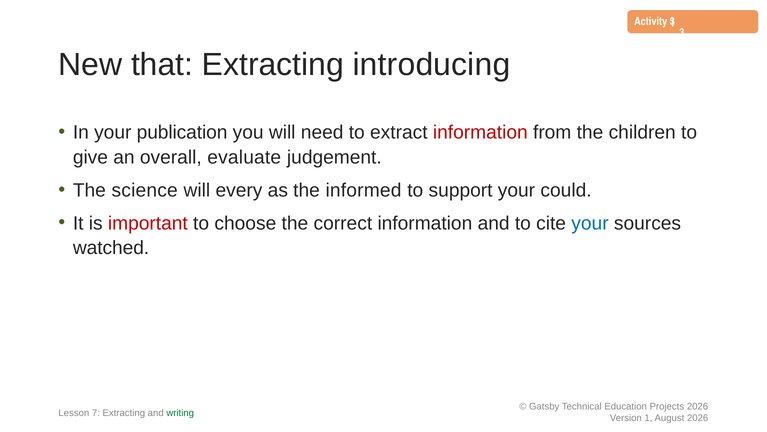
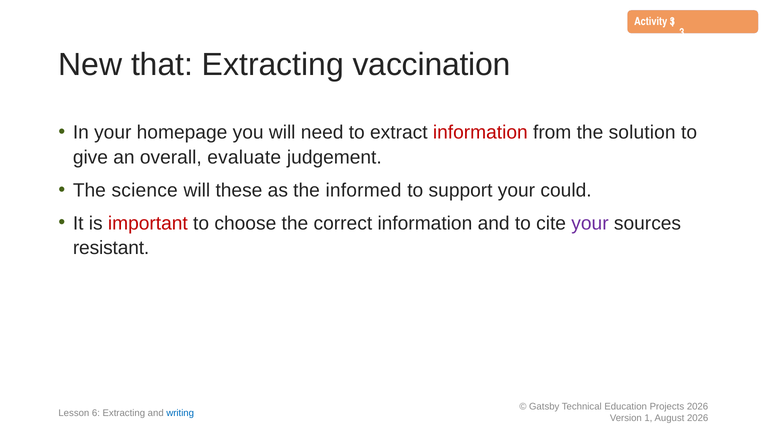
introducing: introducing -> vaccination
publication: publication -> homepage
children: children -> solution
every: every -> these
your at (590, 223) colour: blue -> purple
watched: watched -> resistant
7: 7 -> 6
writing colour: green -> blue
